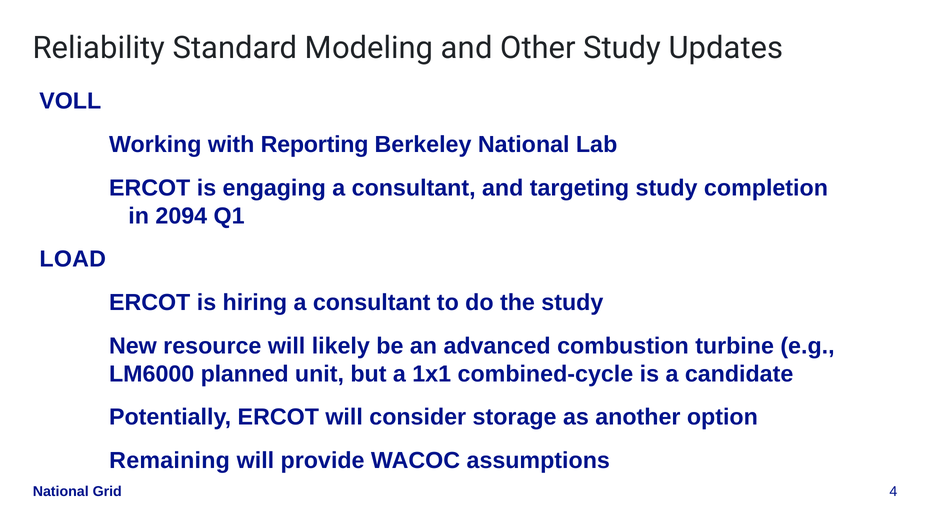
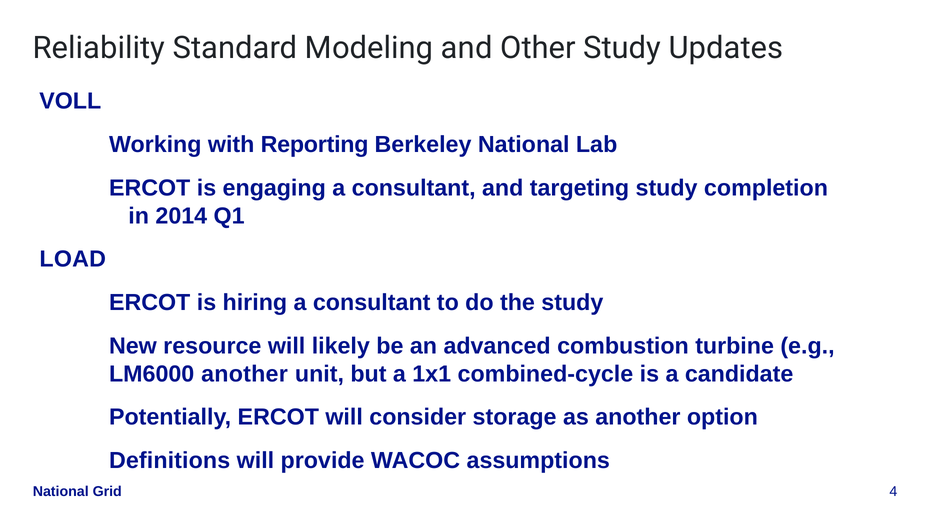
2094: 2094 -> 2014
LM6000 planned: planned -> another
Remaining: Remaining -> Definitions
